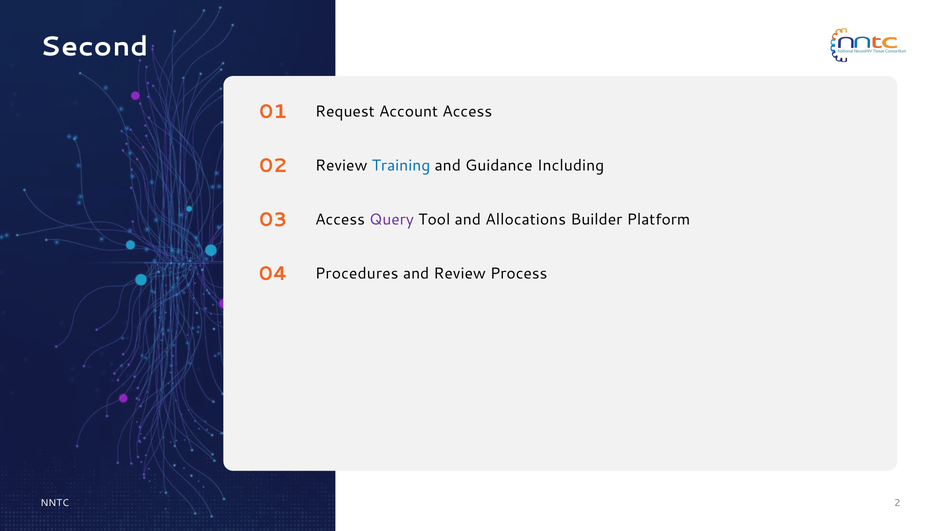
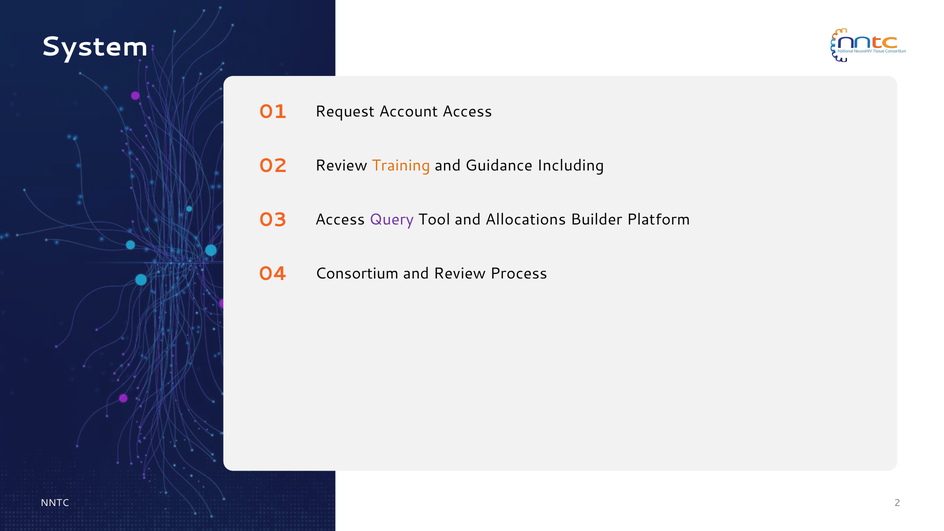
Second: Second -> System
Training colour: blue -> orange
Procedures: Procedures -> Consortium
